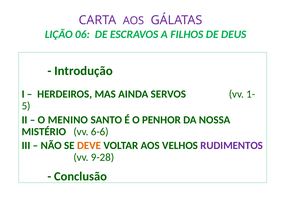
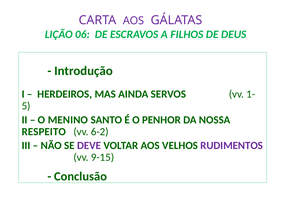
MISTÉRIO: MISTÉRIO -> RESPEITO
6-6: 6-6 -> 6-2
DEVE colour: orange -> purple
9-28: 9-28 -> 9-15
